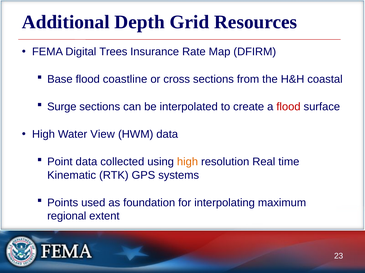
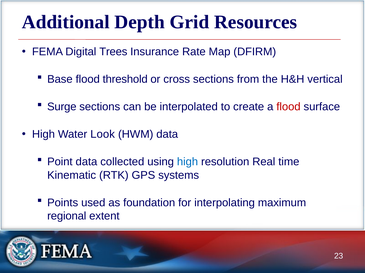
coastline: coastline -> threshold
coastal: coastal -> vertical
View: View -> Look
high at (188, 162) colour: orange -> blue
